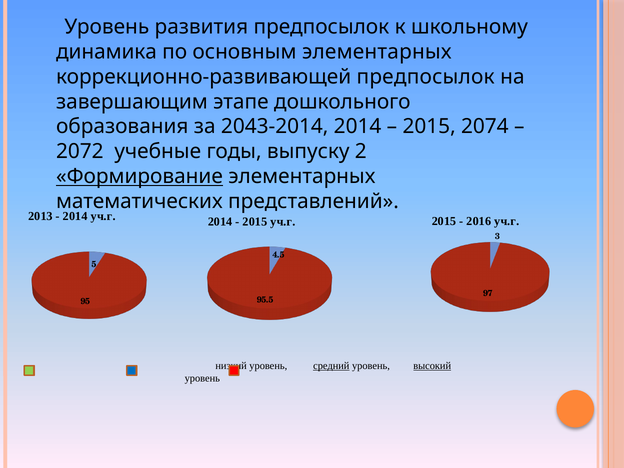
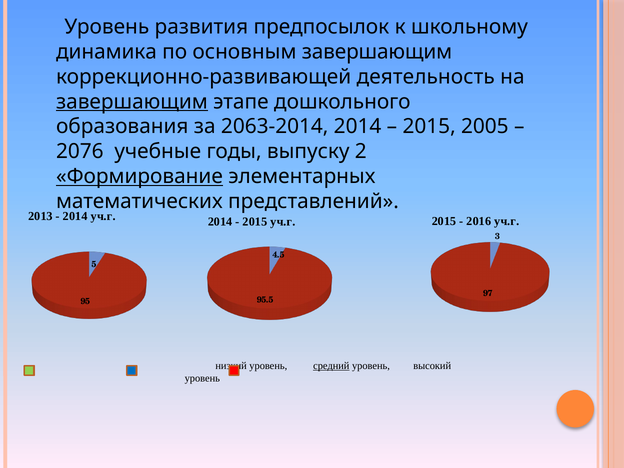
основным элементарных: элементарных -> завершающим
коррекционно-развивающей предпосылок: предпосылок -> деятельность
завершающим at (132, 102) underline: none -> present
2043-2014: 2043-2014 -> 2063-2014
2074: 2074 -> 2005
2072: 2072 -> 2076
высокий underline: present -> none
